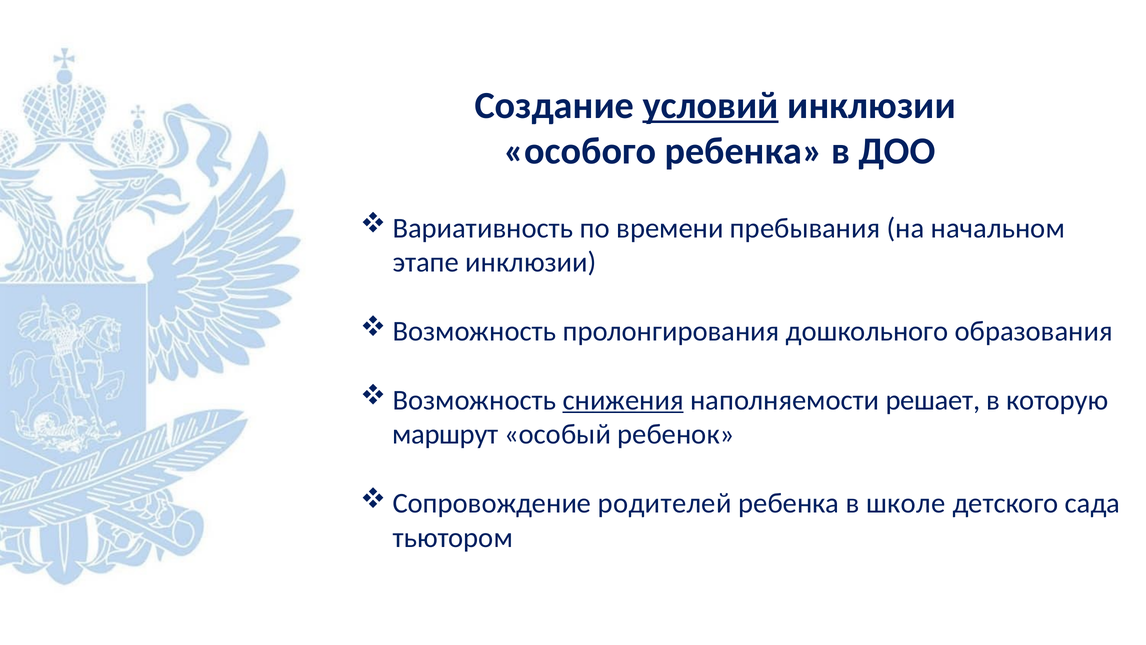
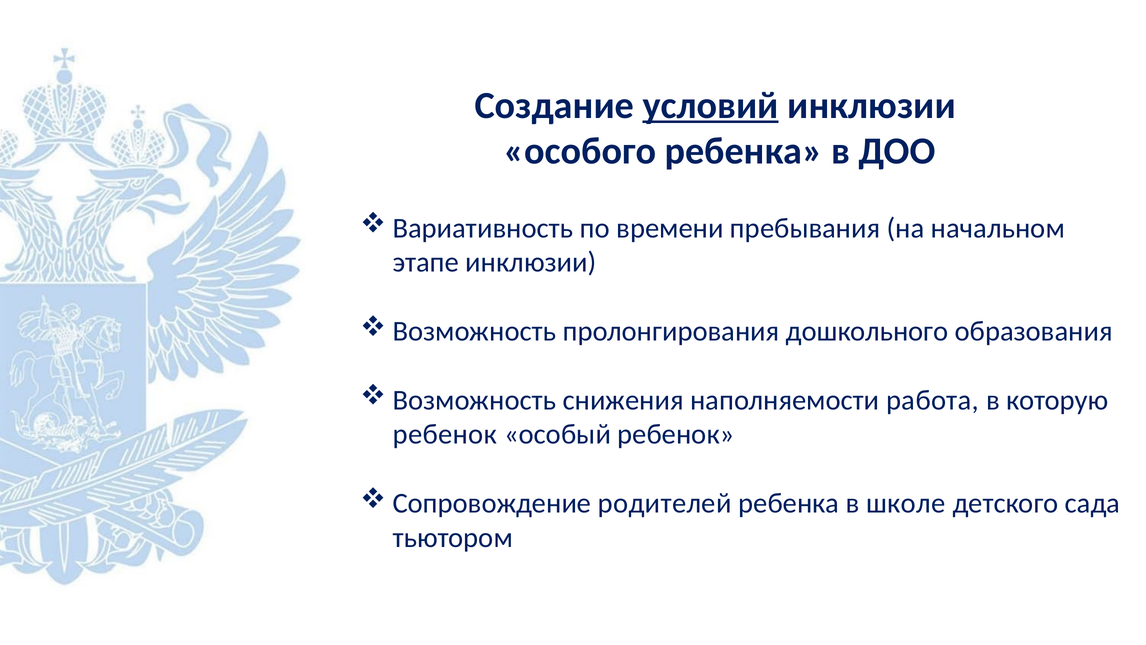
снижения underline: present -> none
решает: решает -> работа
маршрут at (445, 434): маршрут -> ребенок
